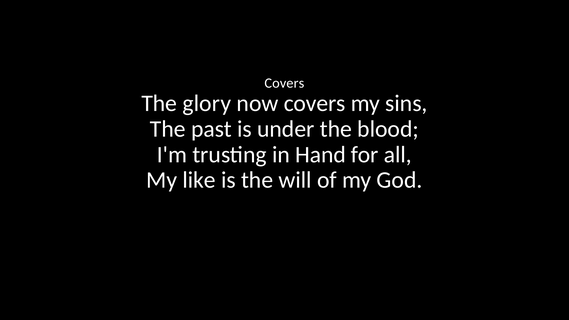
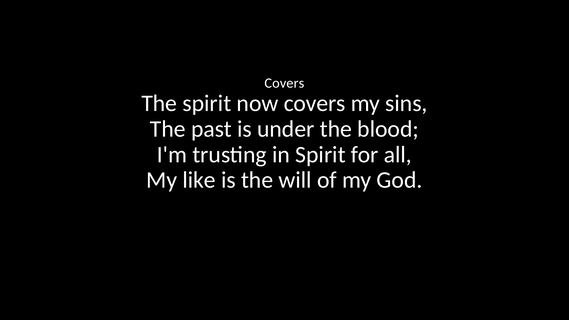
The glory: glory -> spirit
in Hand: Hand -> Spirit
